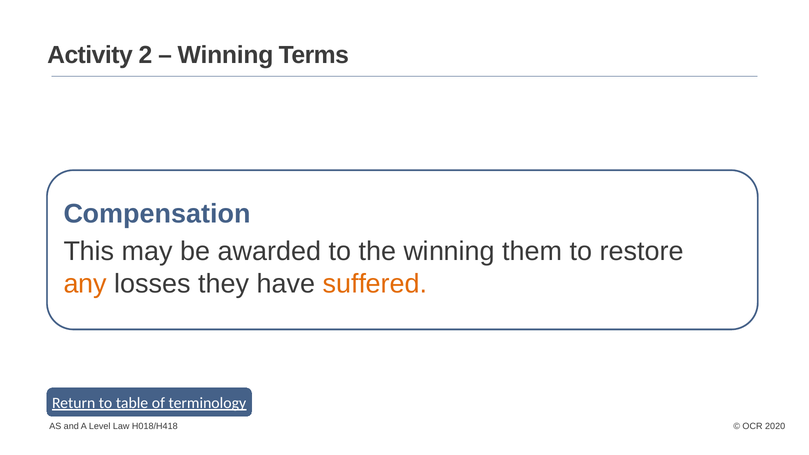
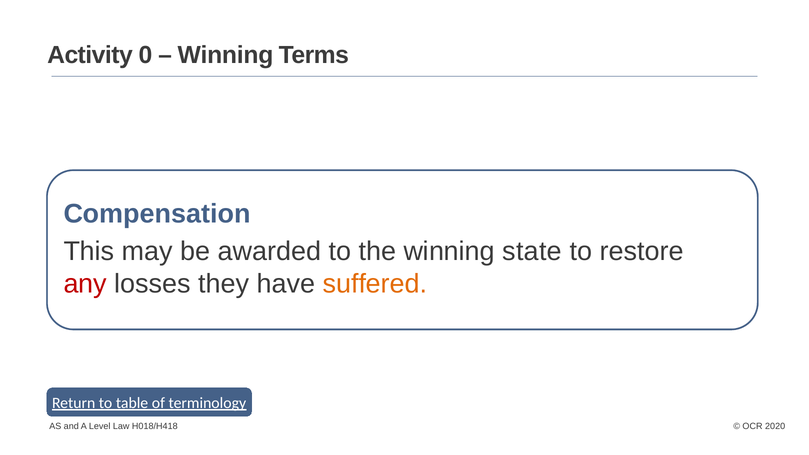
2: 2 -> 0
them: them -> state
any colour: orange -> red
